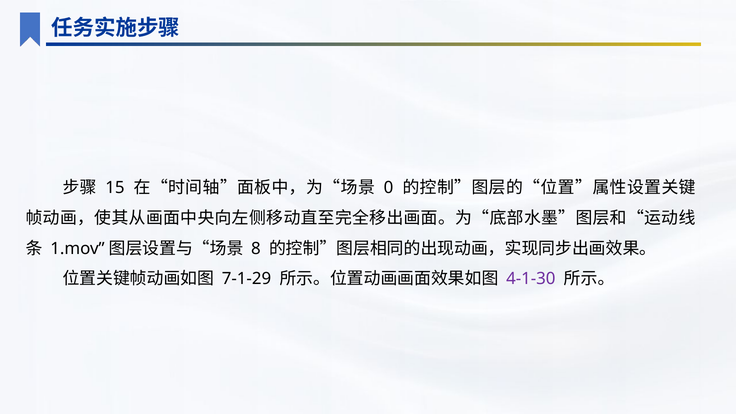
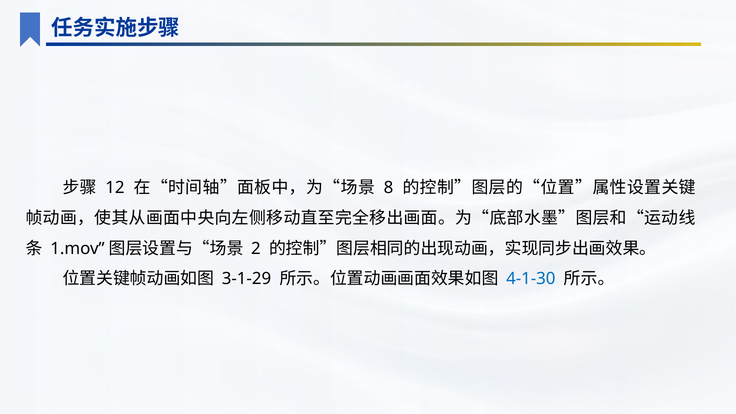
15: 15 -> 12
0: 0 -> 8
8: 8 -> 2
7-1-29: 7-1-29 -> 3-1-29
4-1-30 colour: purple -> blue
